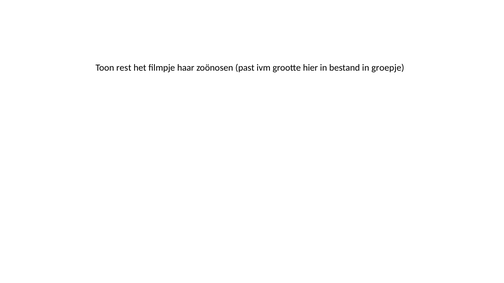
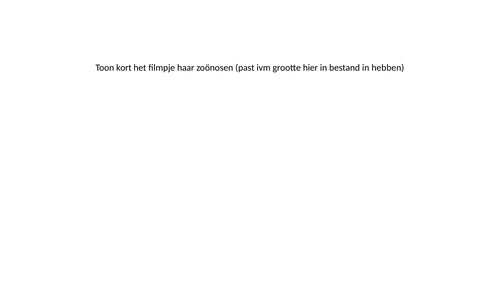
rest: rest -> kort
groepje: groepje -> hebben
